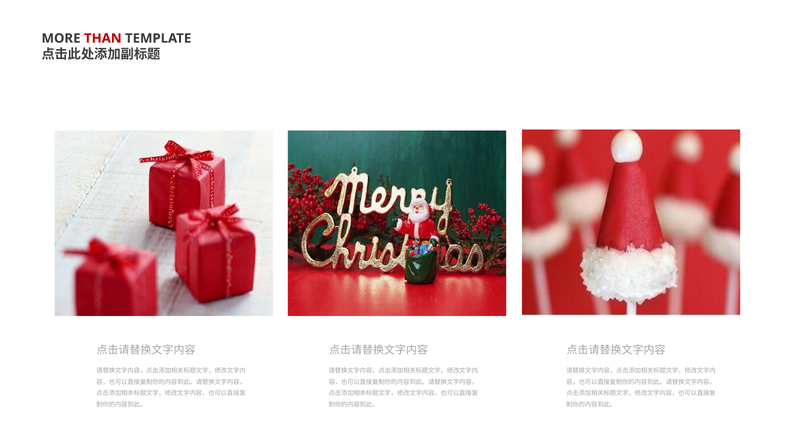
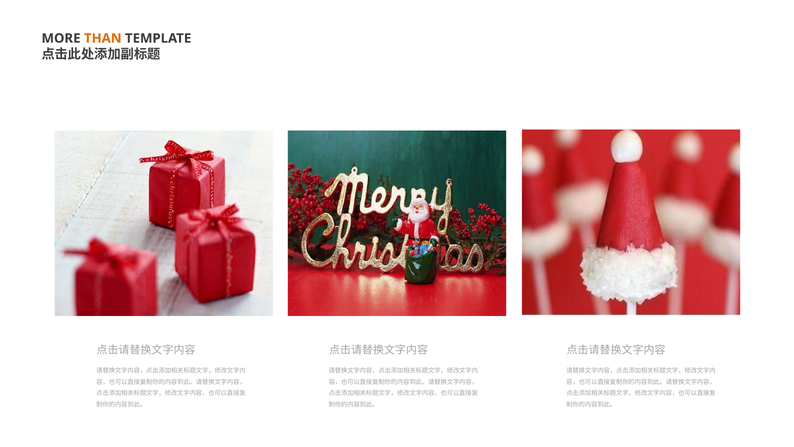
THAN colour: red -> orange
